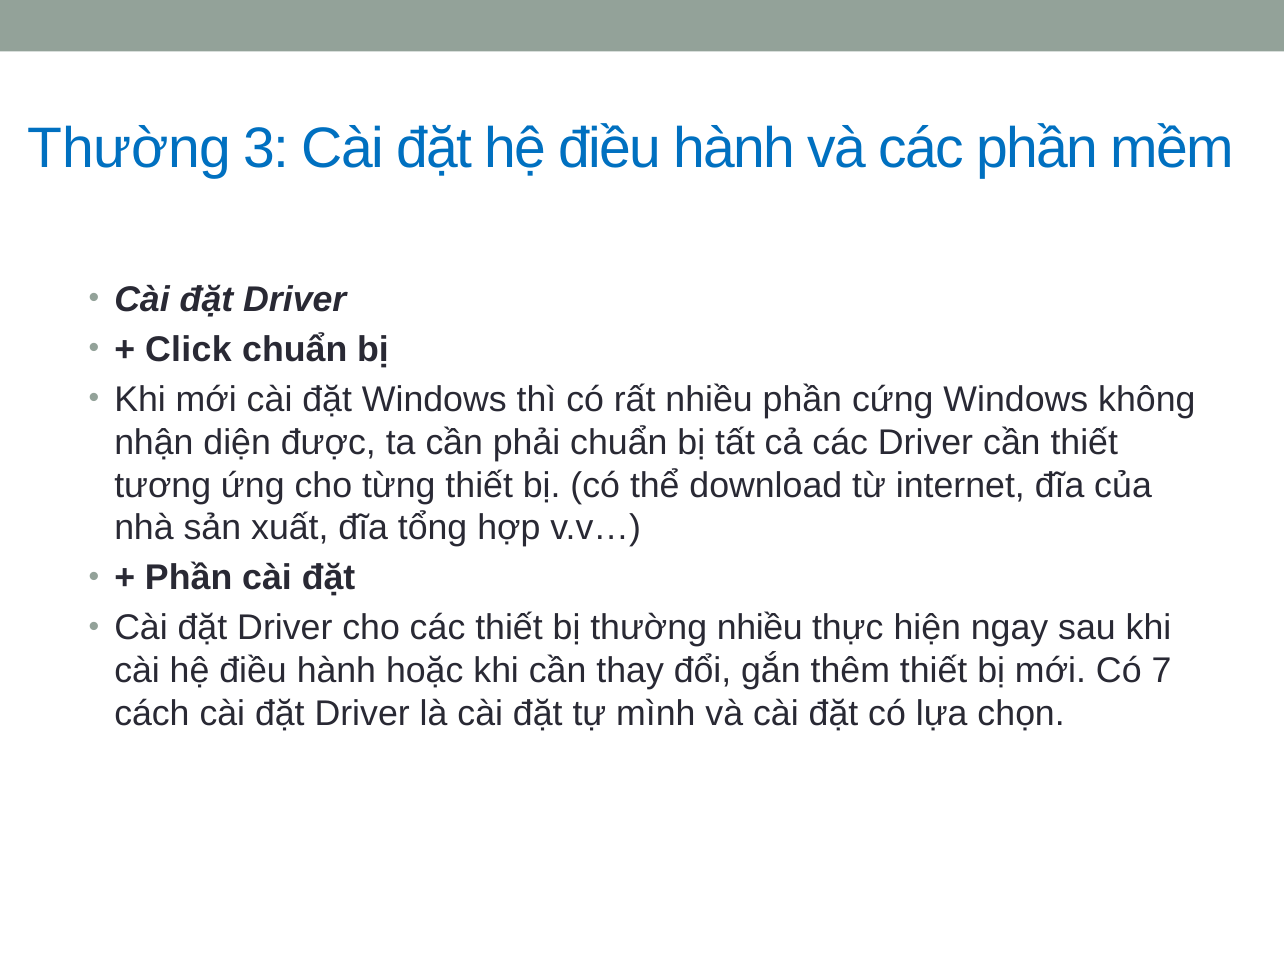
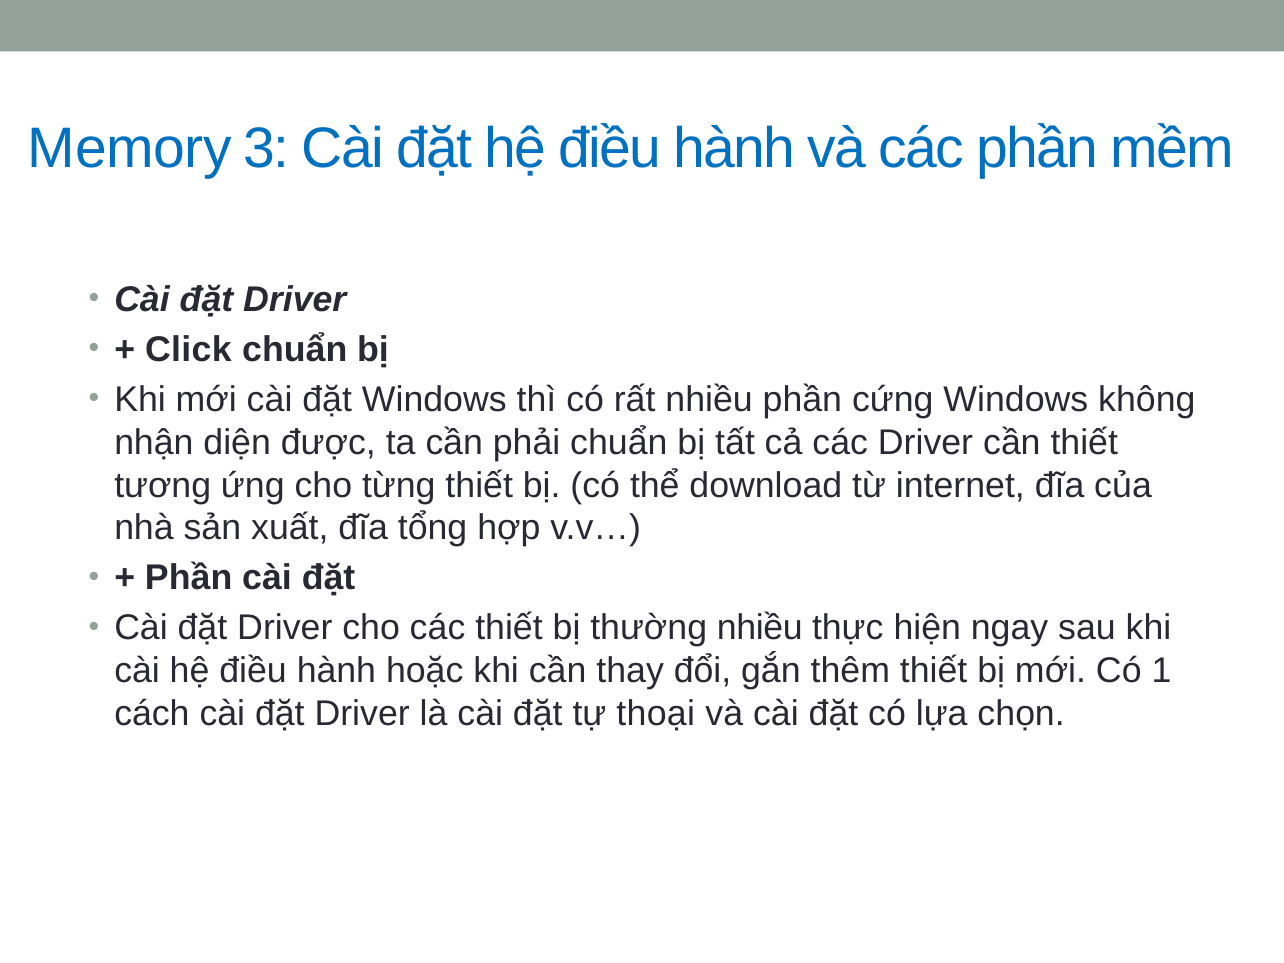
Thường at (130, 148): Thường -> Memory
7: 7 -> 1
mình: mình -> thoại
